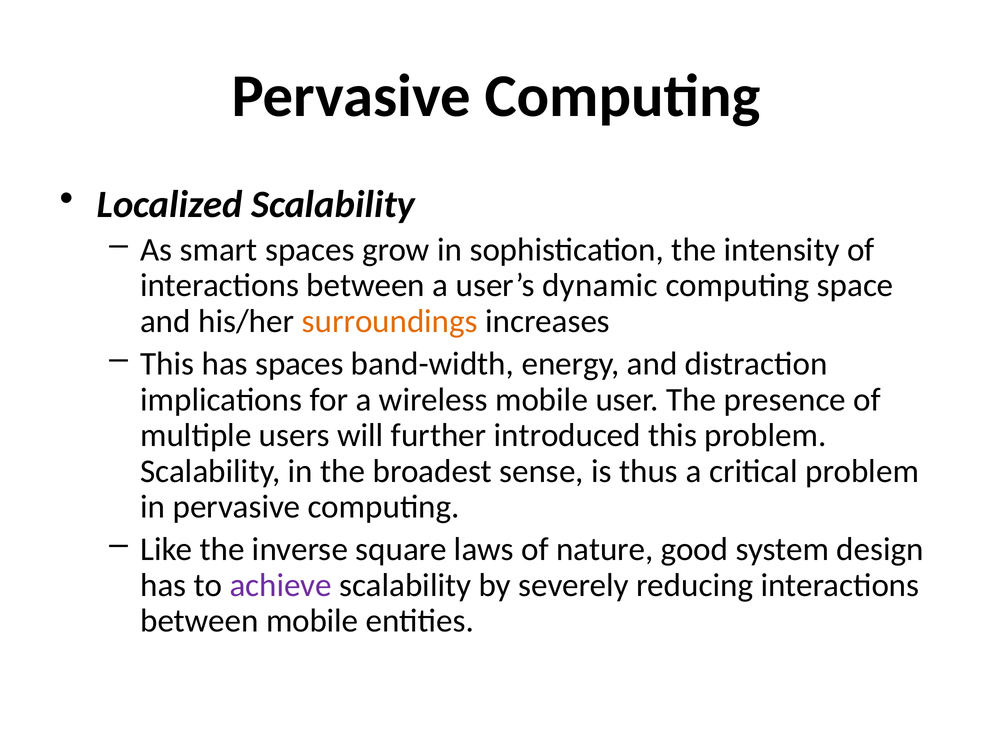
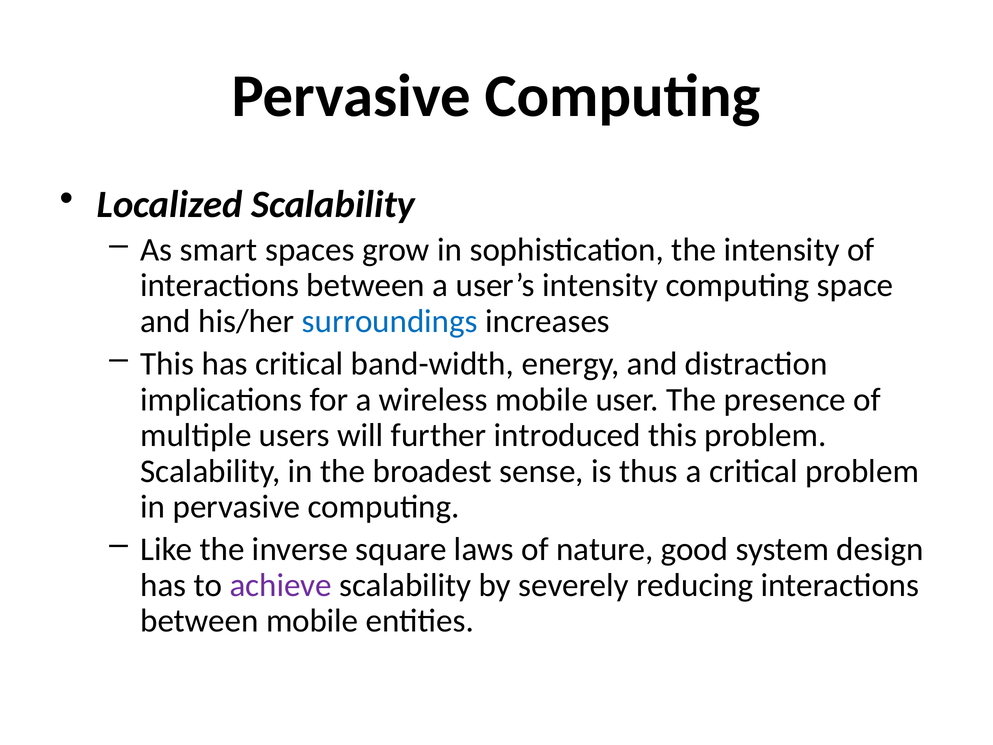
user’s dynamic: dynamic -> intensity
surroundings colour: orange -> blue
has spaces: spaces -> critical
